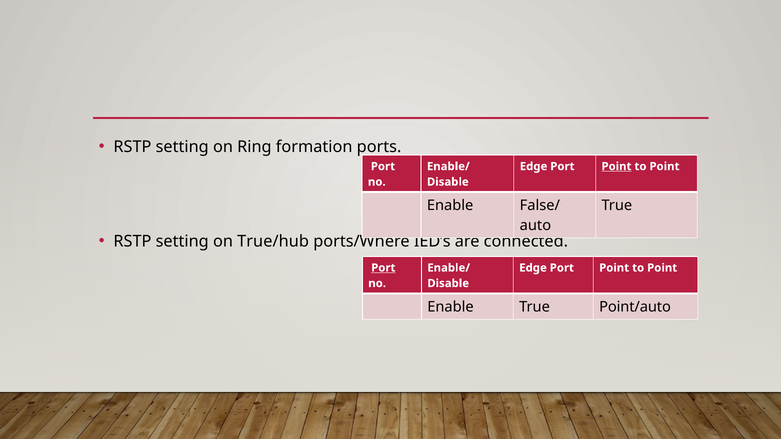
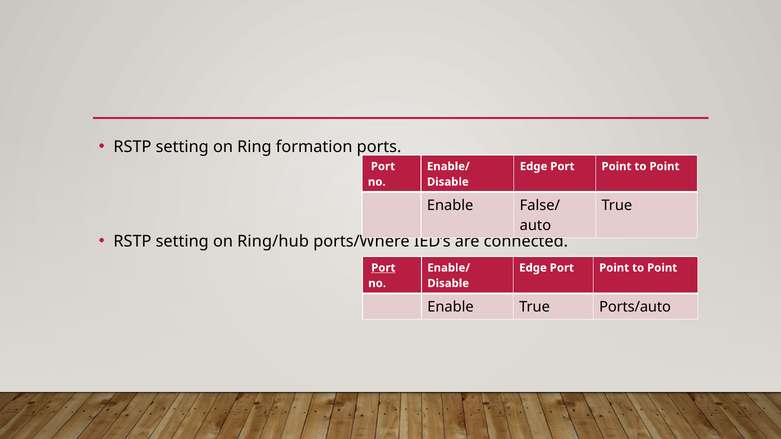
Point at (616, 166) underline: present -> none
True/hub: True/hub -> Ring/hub
Point/auto: Point/auto -> Ports/auto
